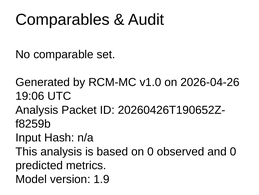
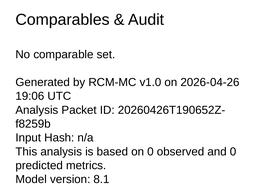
1.9: 1.9 -> 8.1
